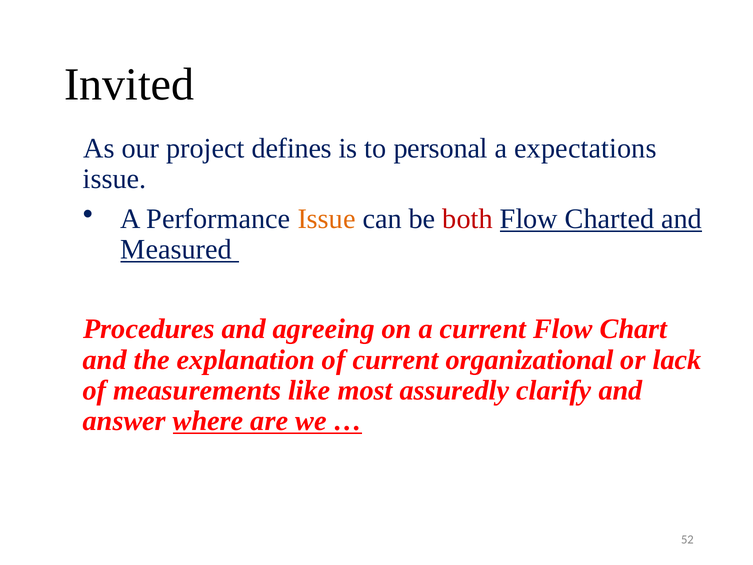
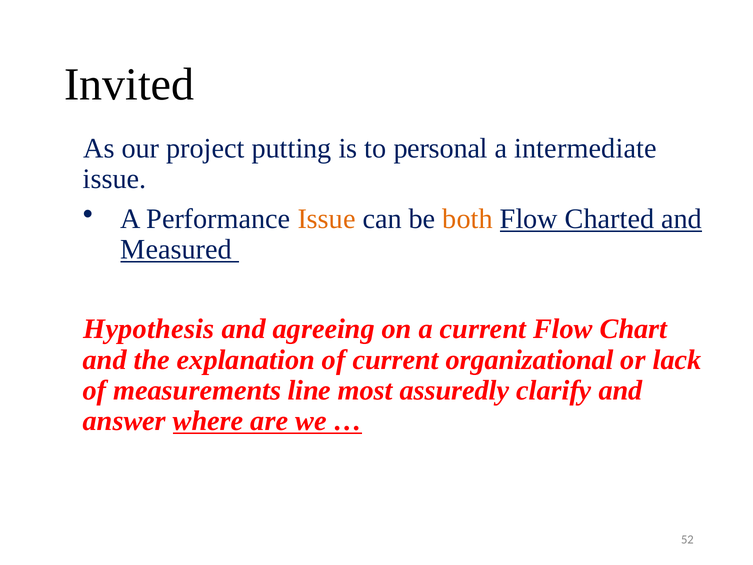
defines: defines -> putting
expectations: expectations -> intermediate
both colour: red -> orange
Procedures: Procedures -> Hypothesis
like: like -> line
